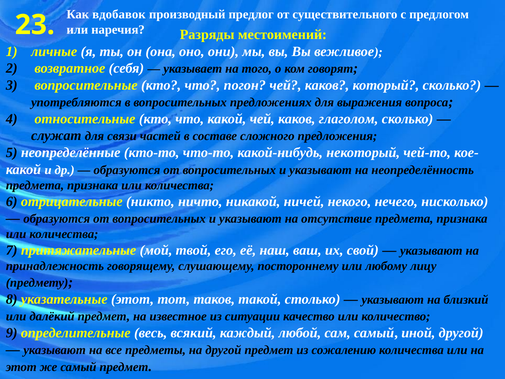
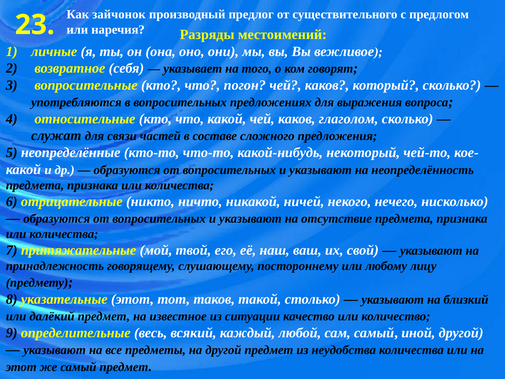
вдобавок: вдобавок -> зайчонок
сожалению: сожалению -> неудобства
